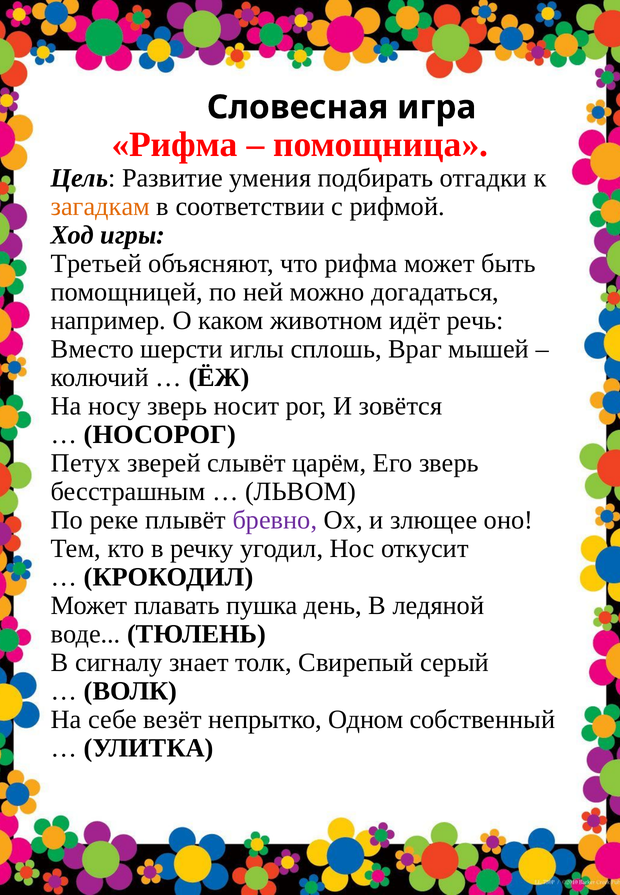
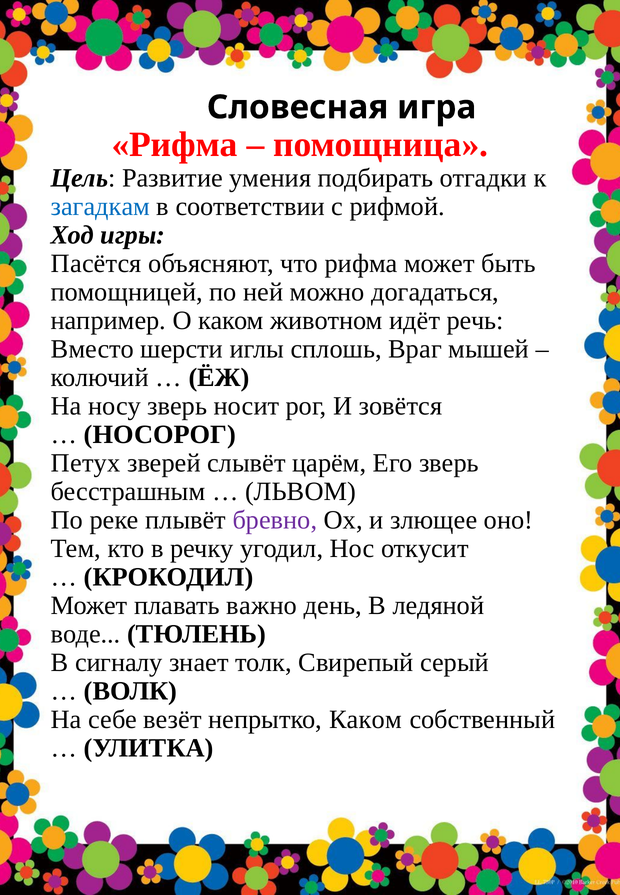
загадкам colour: orange -> blue
Третьей: Третьей -> Пасётся
пушка: пушка -> важно
непрытко Одном: Одном -> Каком
